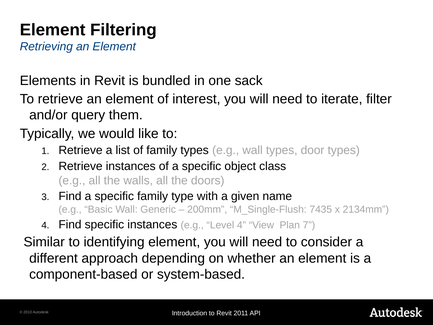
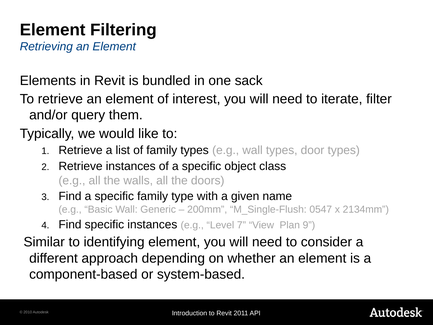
7435: 7435 -> 0547
Level 4: 4 -> 7
7: 7 -> 9
